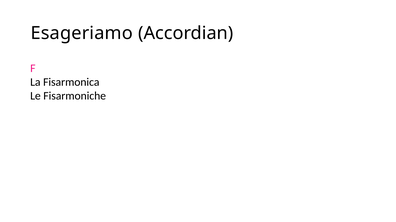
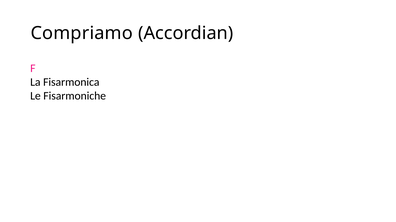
Esageriamo: Esageriamo -> Compriamo
